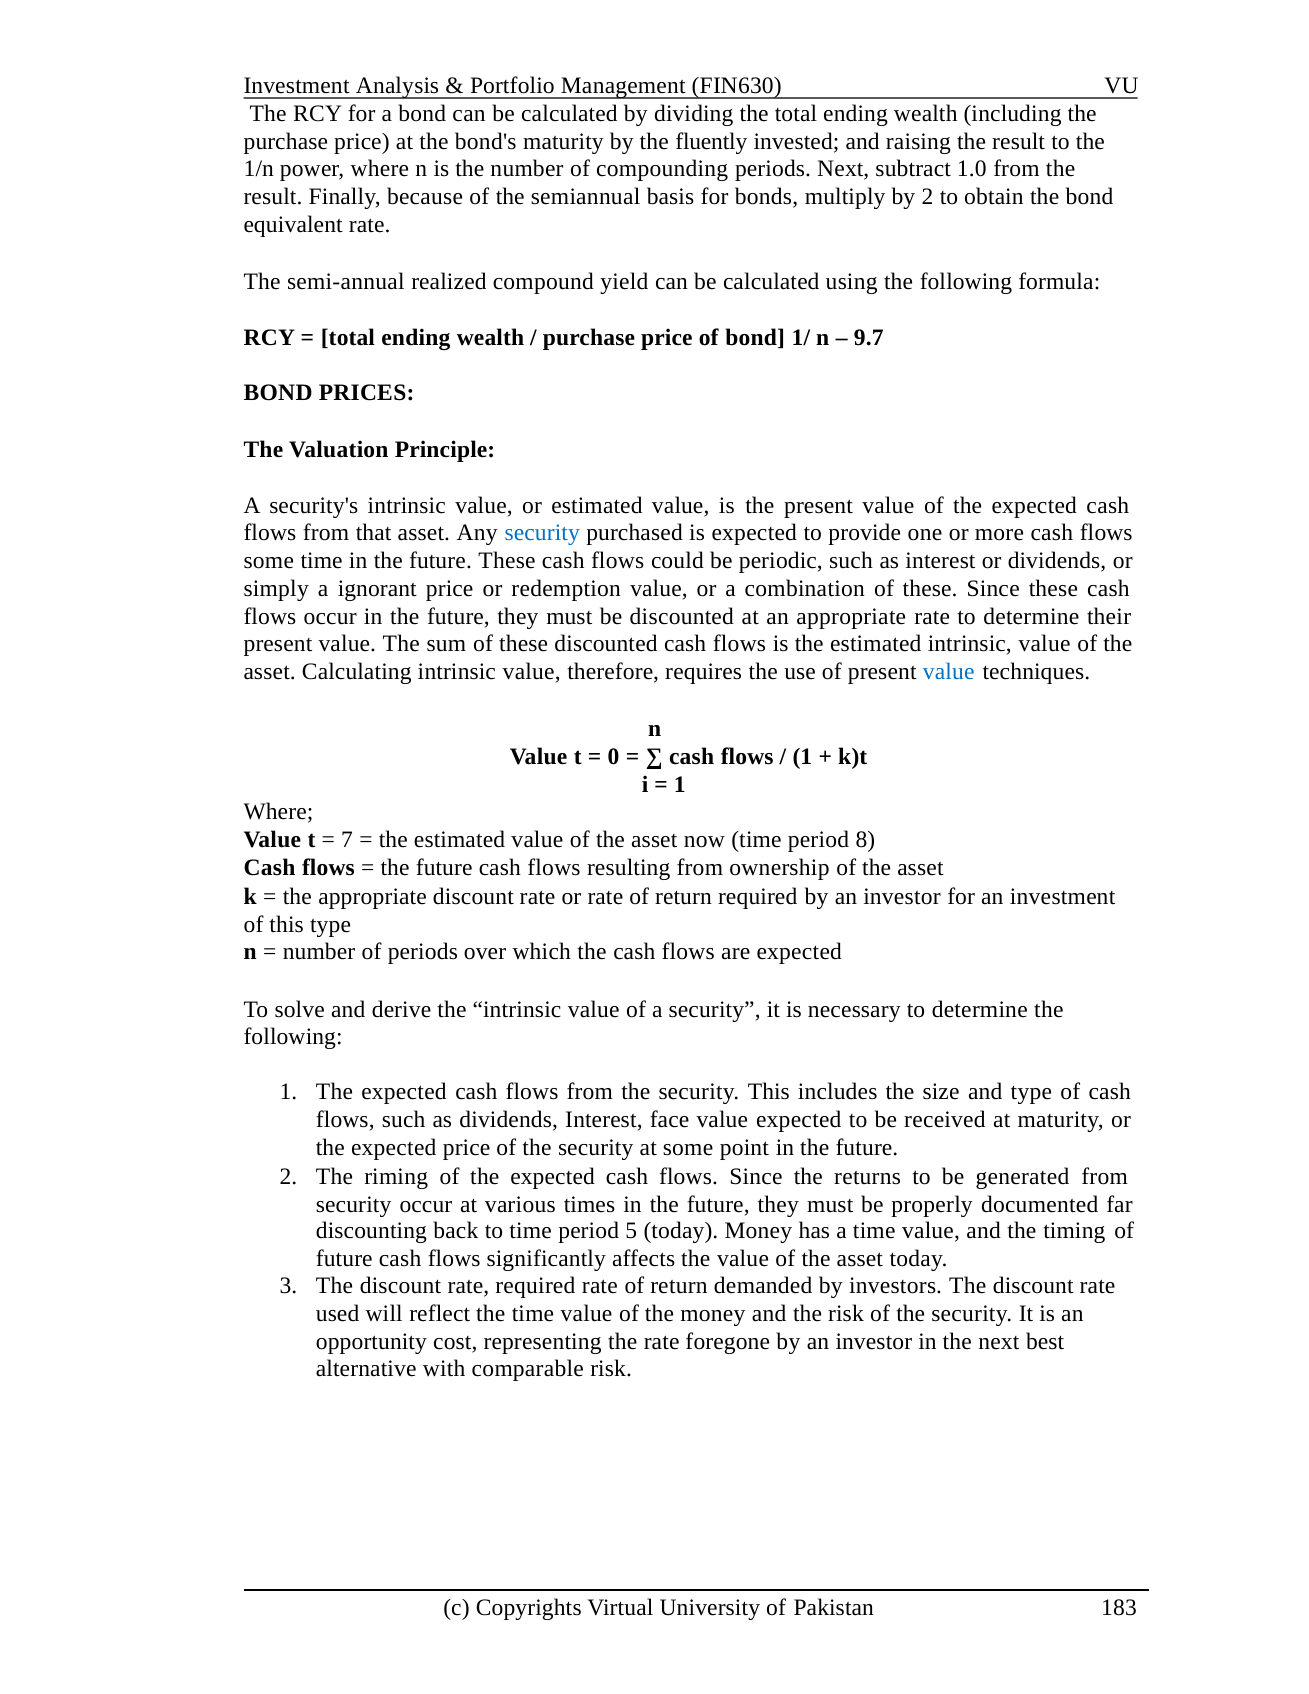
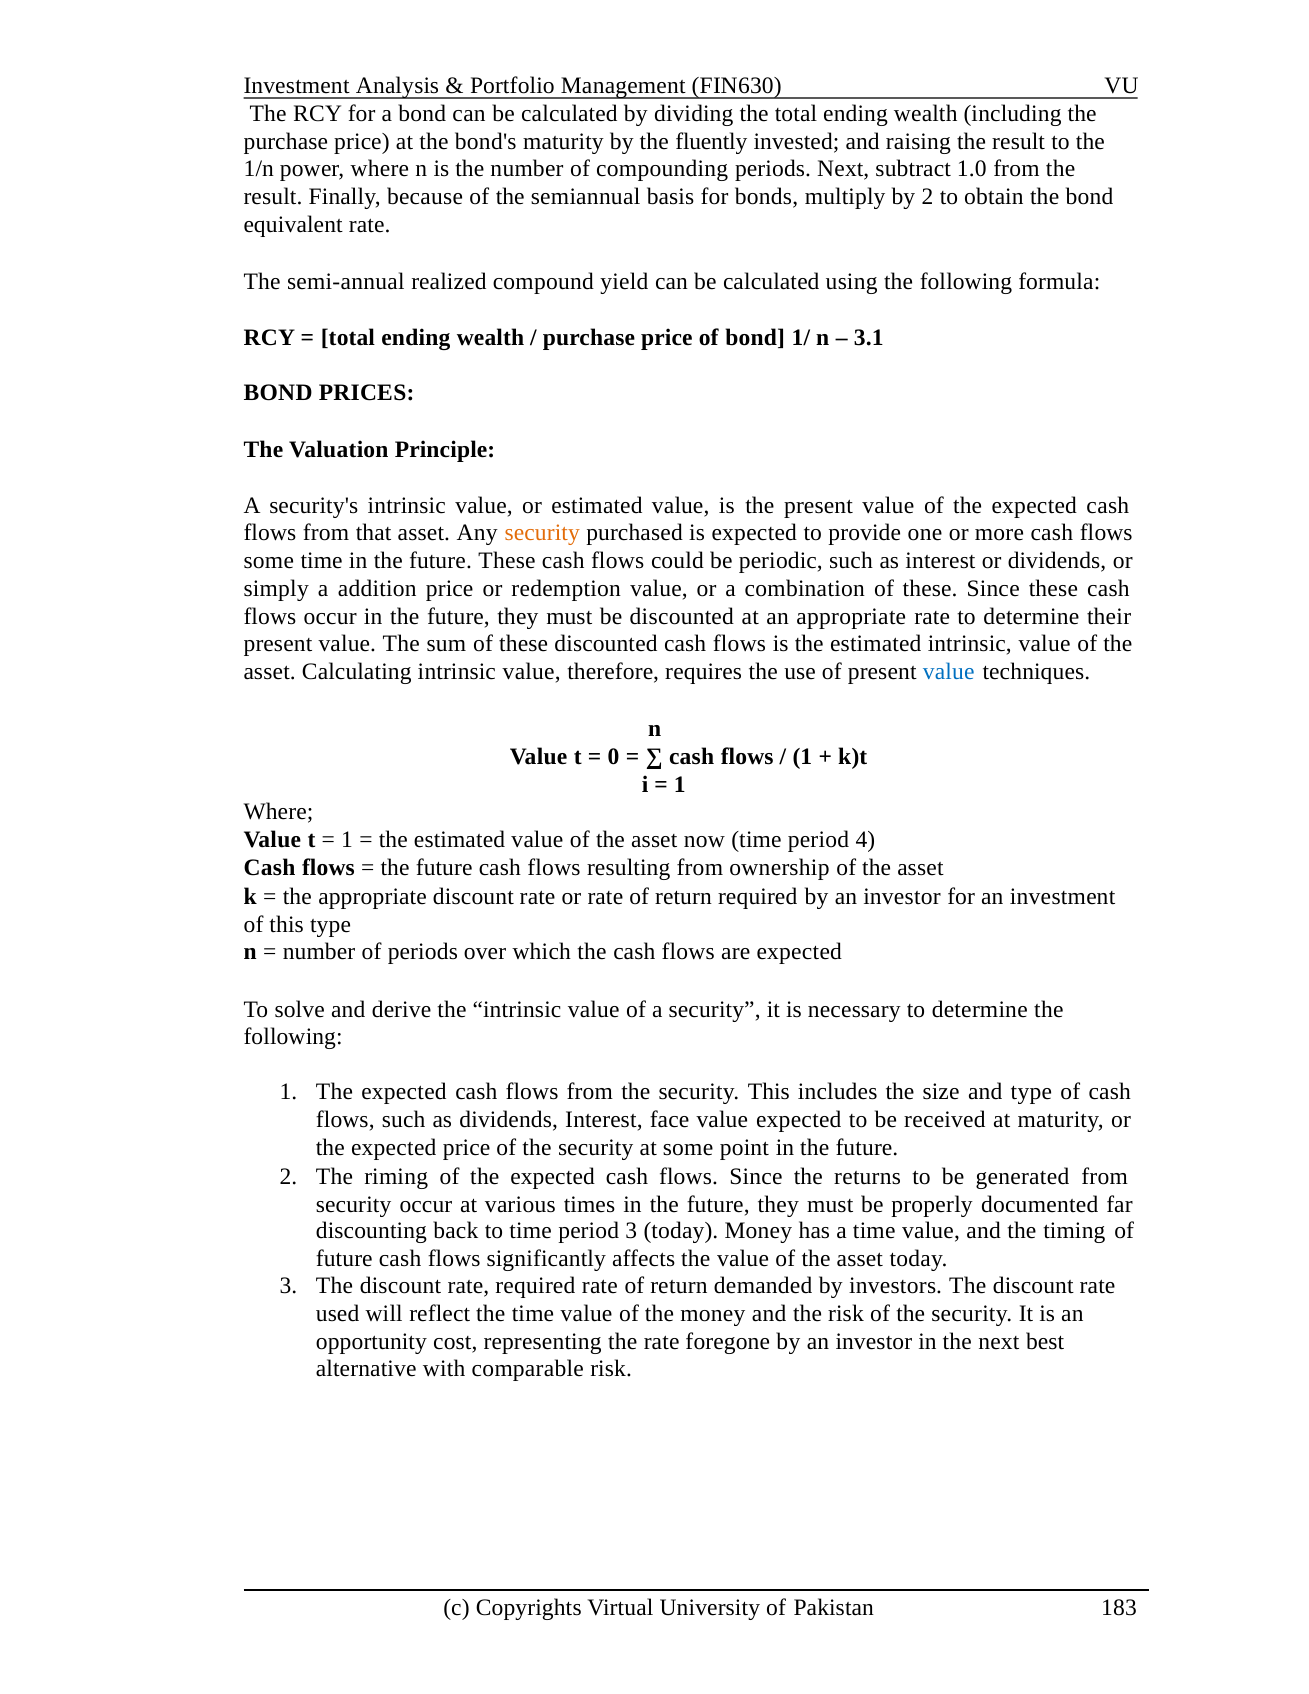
9.7: 9.7 -> 3.1
security at (542, 533) colour: blue -> orange
ignorant: ignorant -> addition
7 at (347, 840): 7 -> 1
8: 8 -> 4
period 5: 5 -> 3
